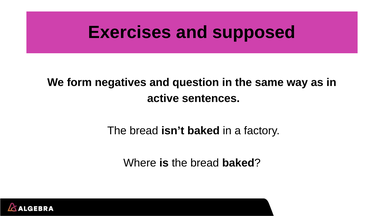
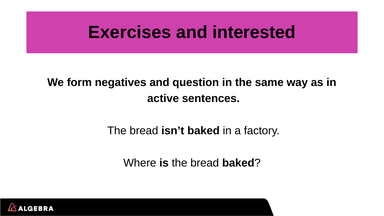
supposed: supposed -> interested
